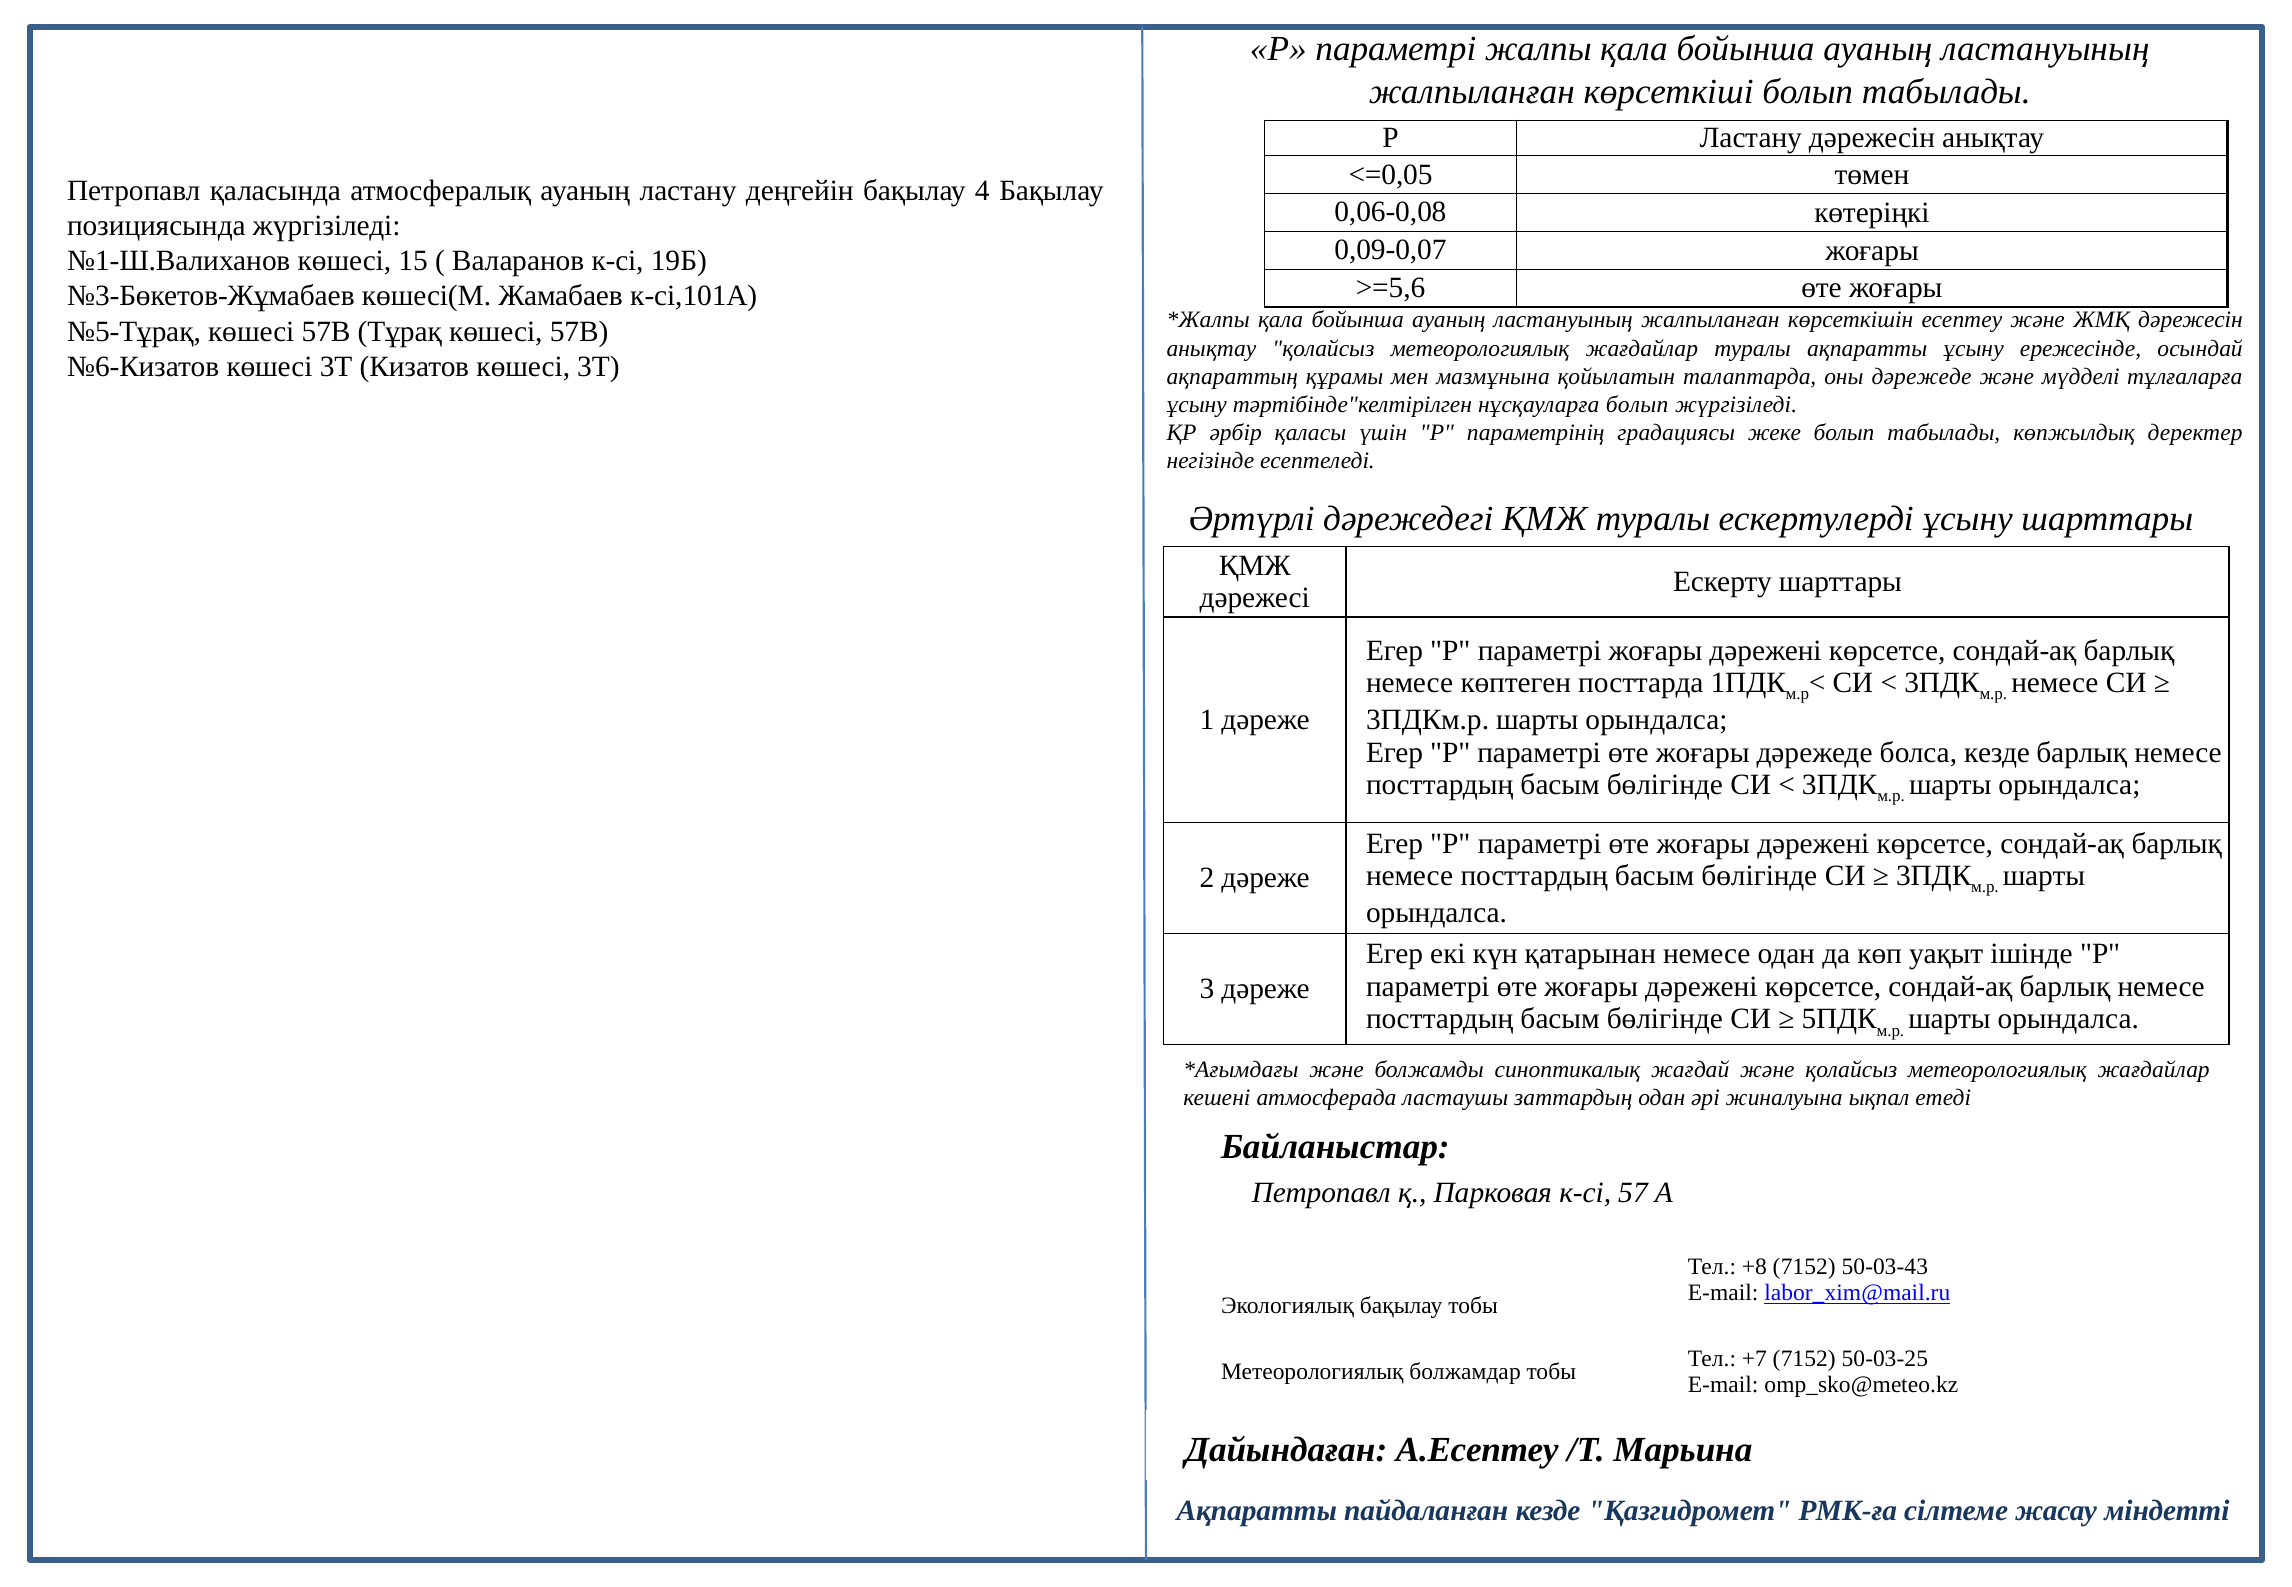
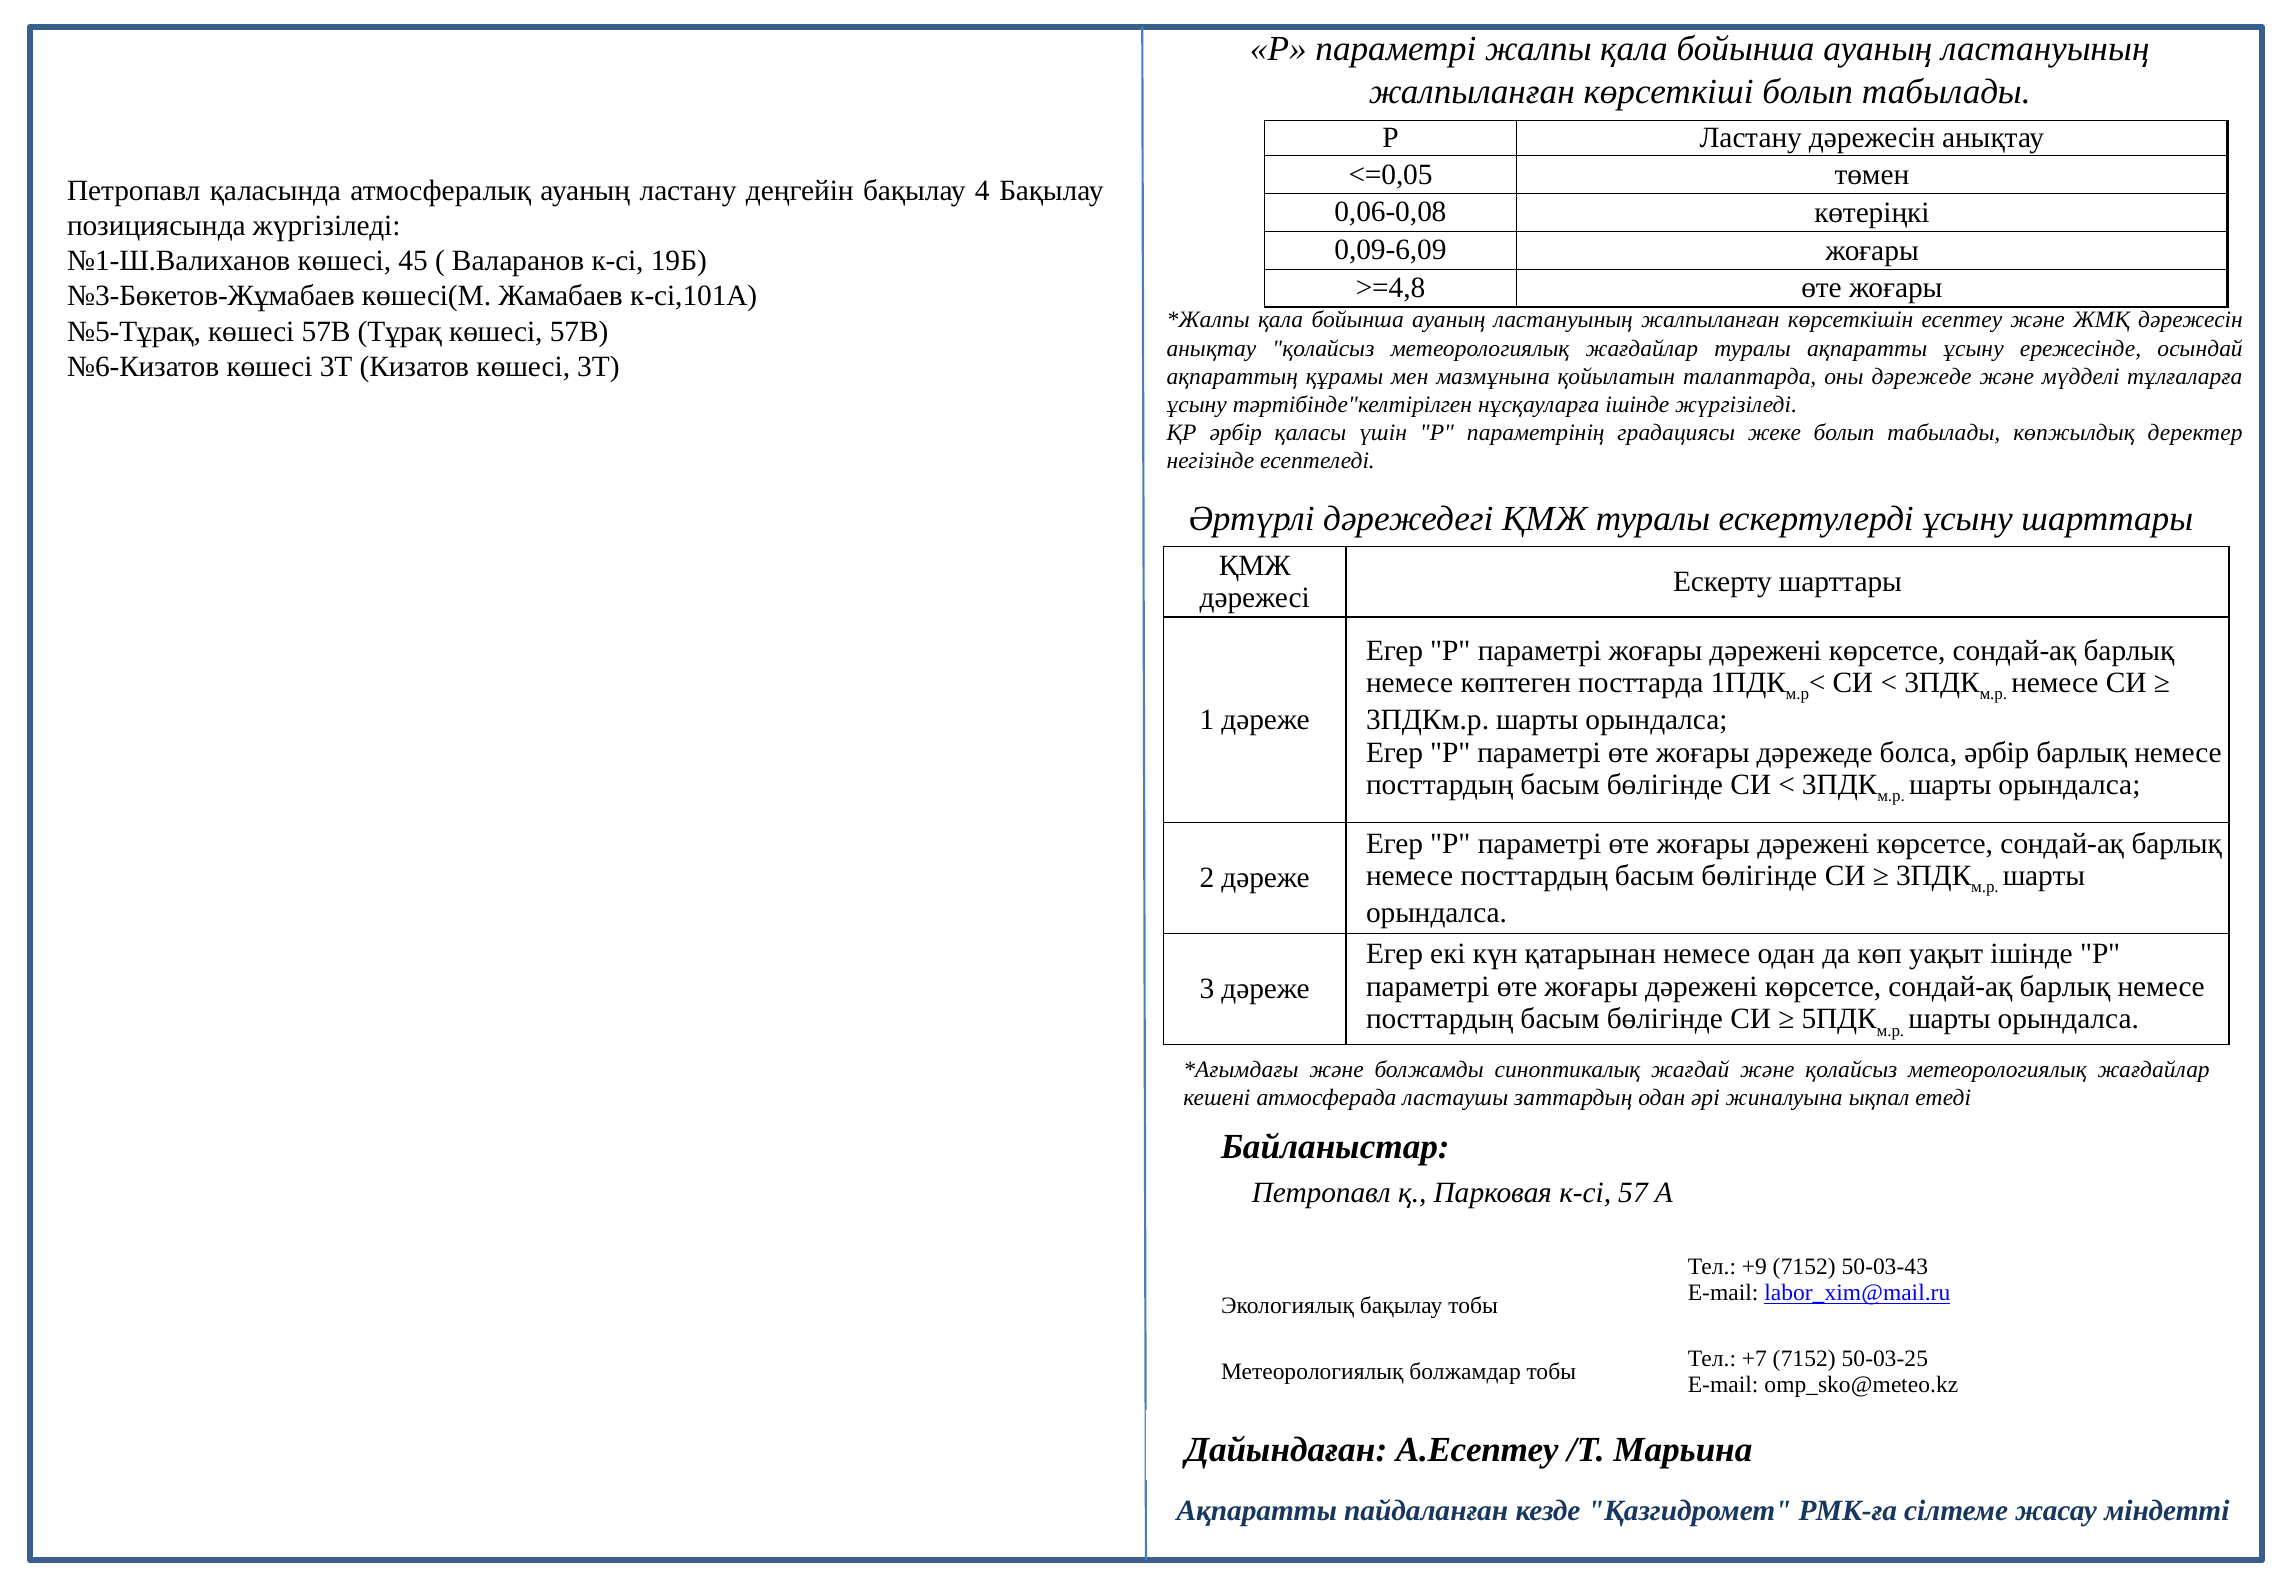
0,09-0,07: 0,09-0,07 -> 0,09-6,09
15: 15 -> 45
>=5,6: >=5,6 -> >=4,8
нұсқауларға болып: болып -> ішінде
болса кезде: кезде -> әрбір
+8: +8 -> +9
